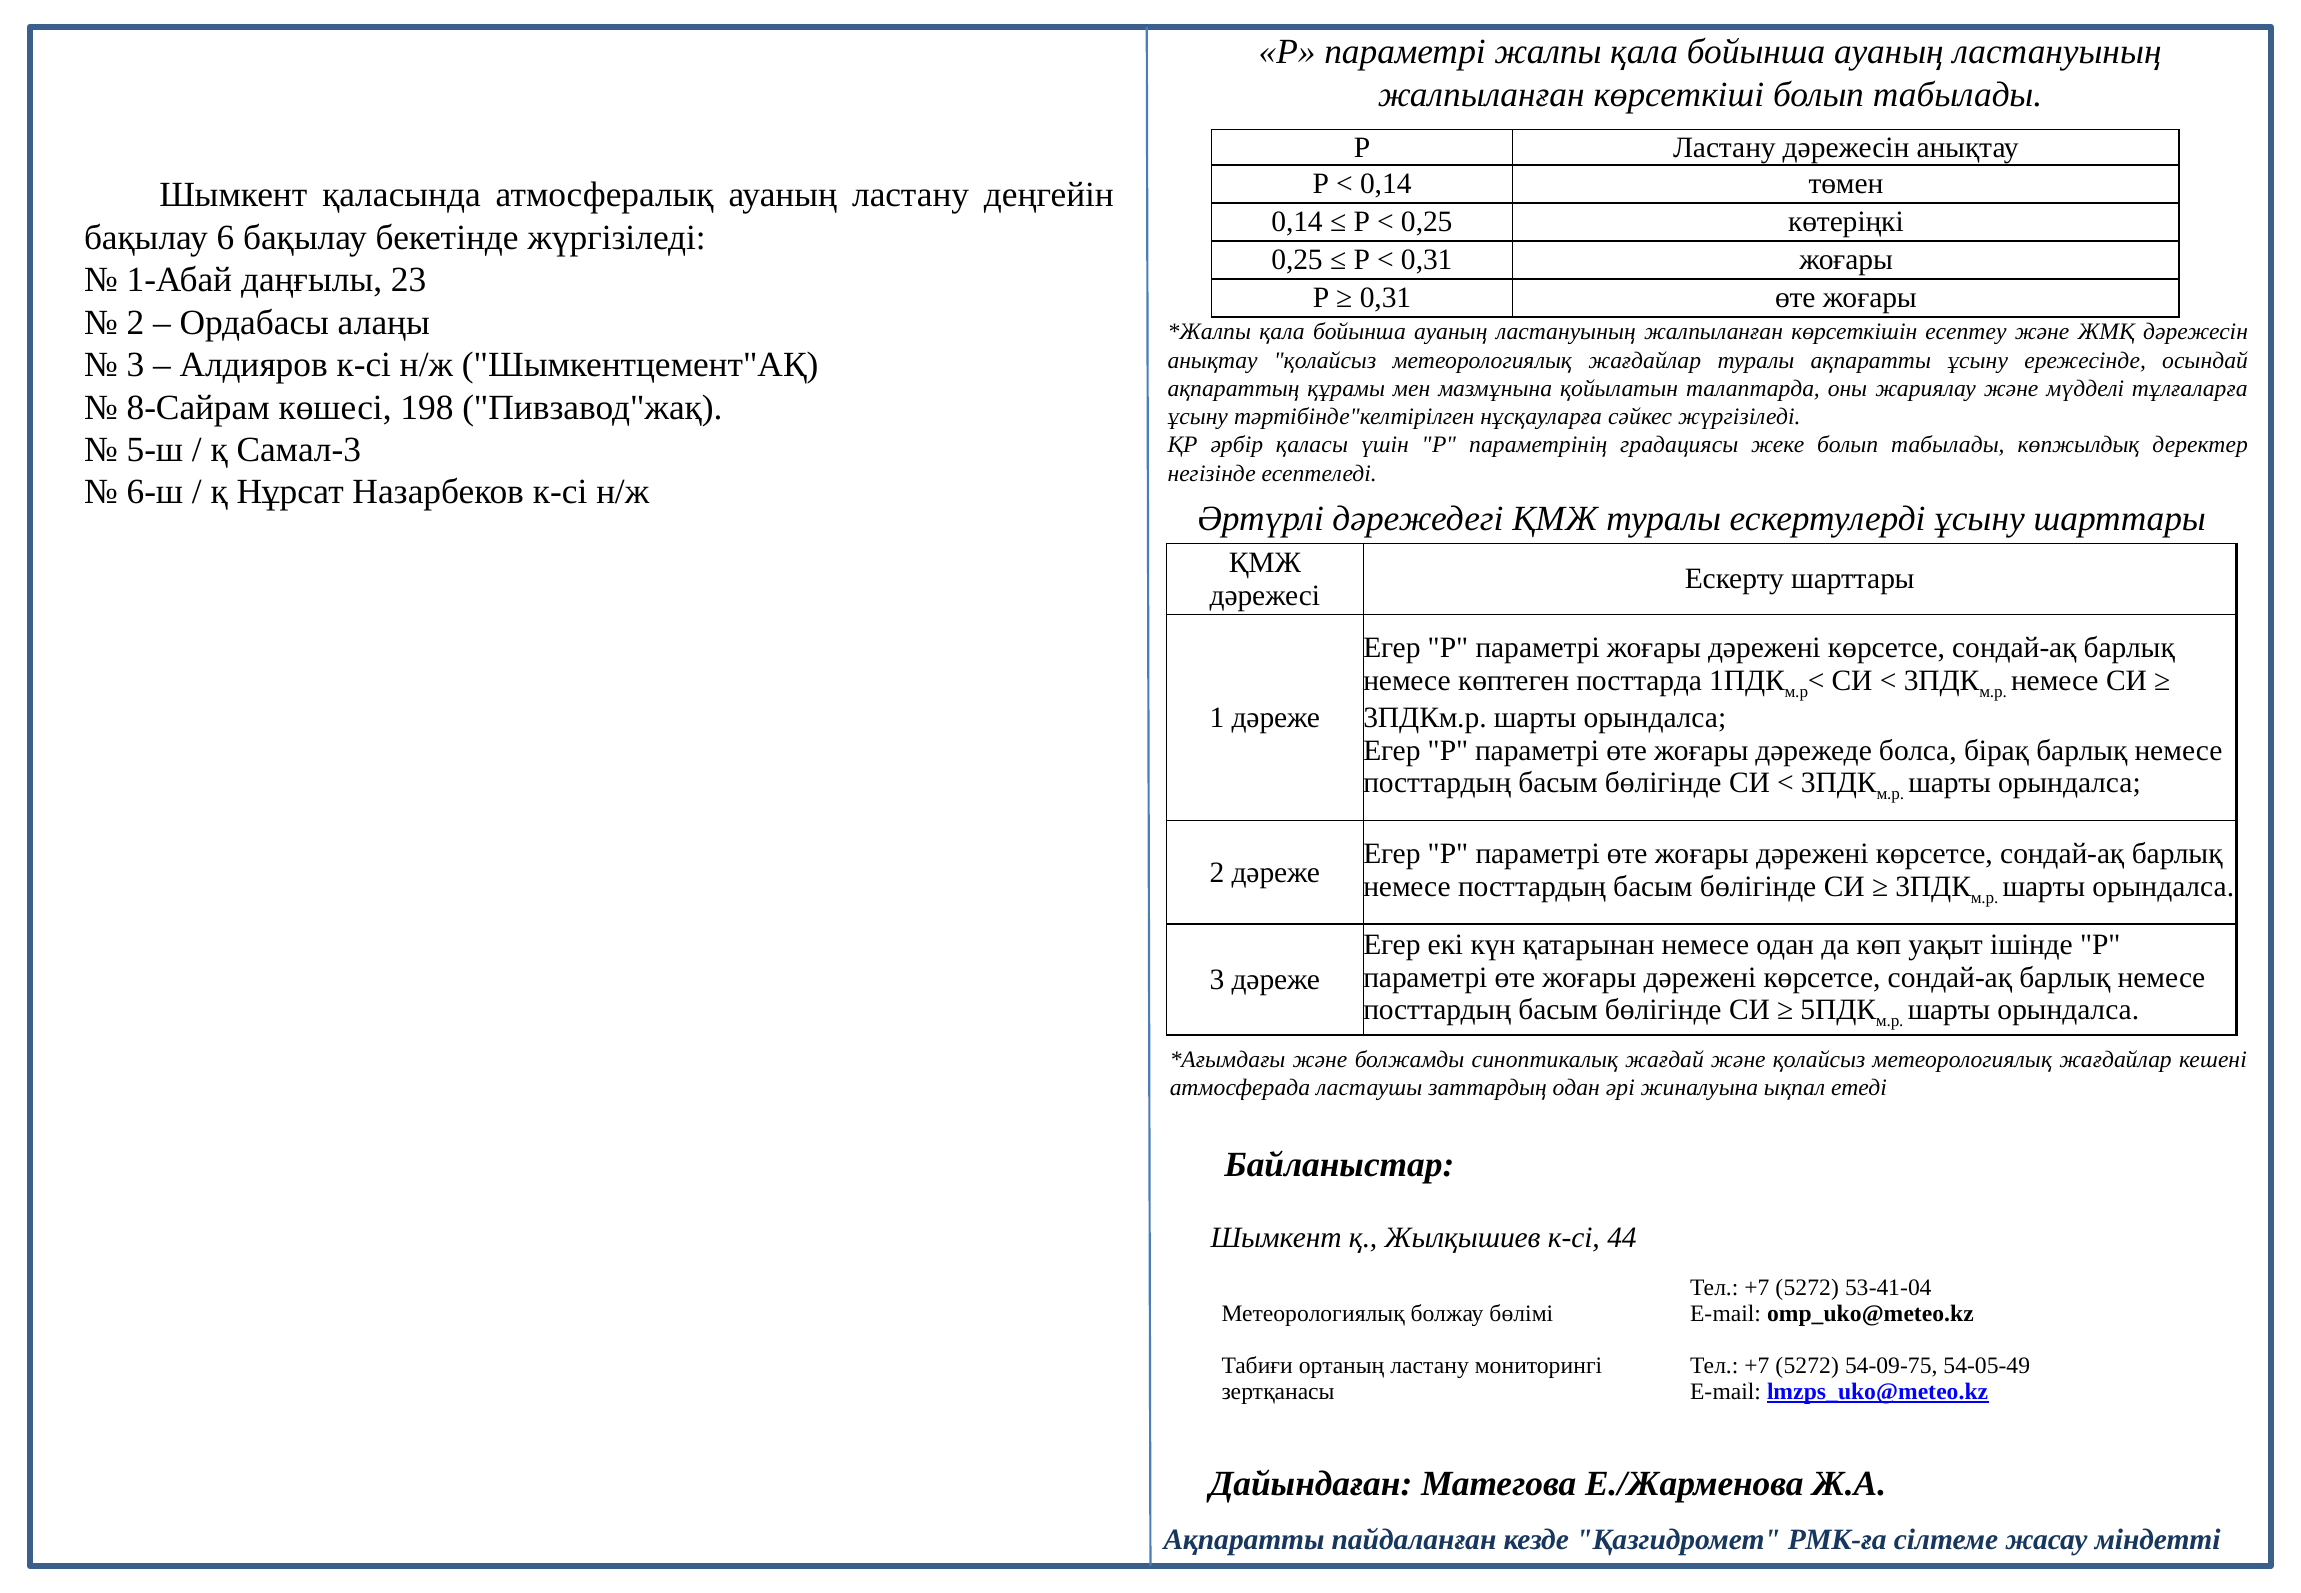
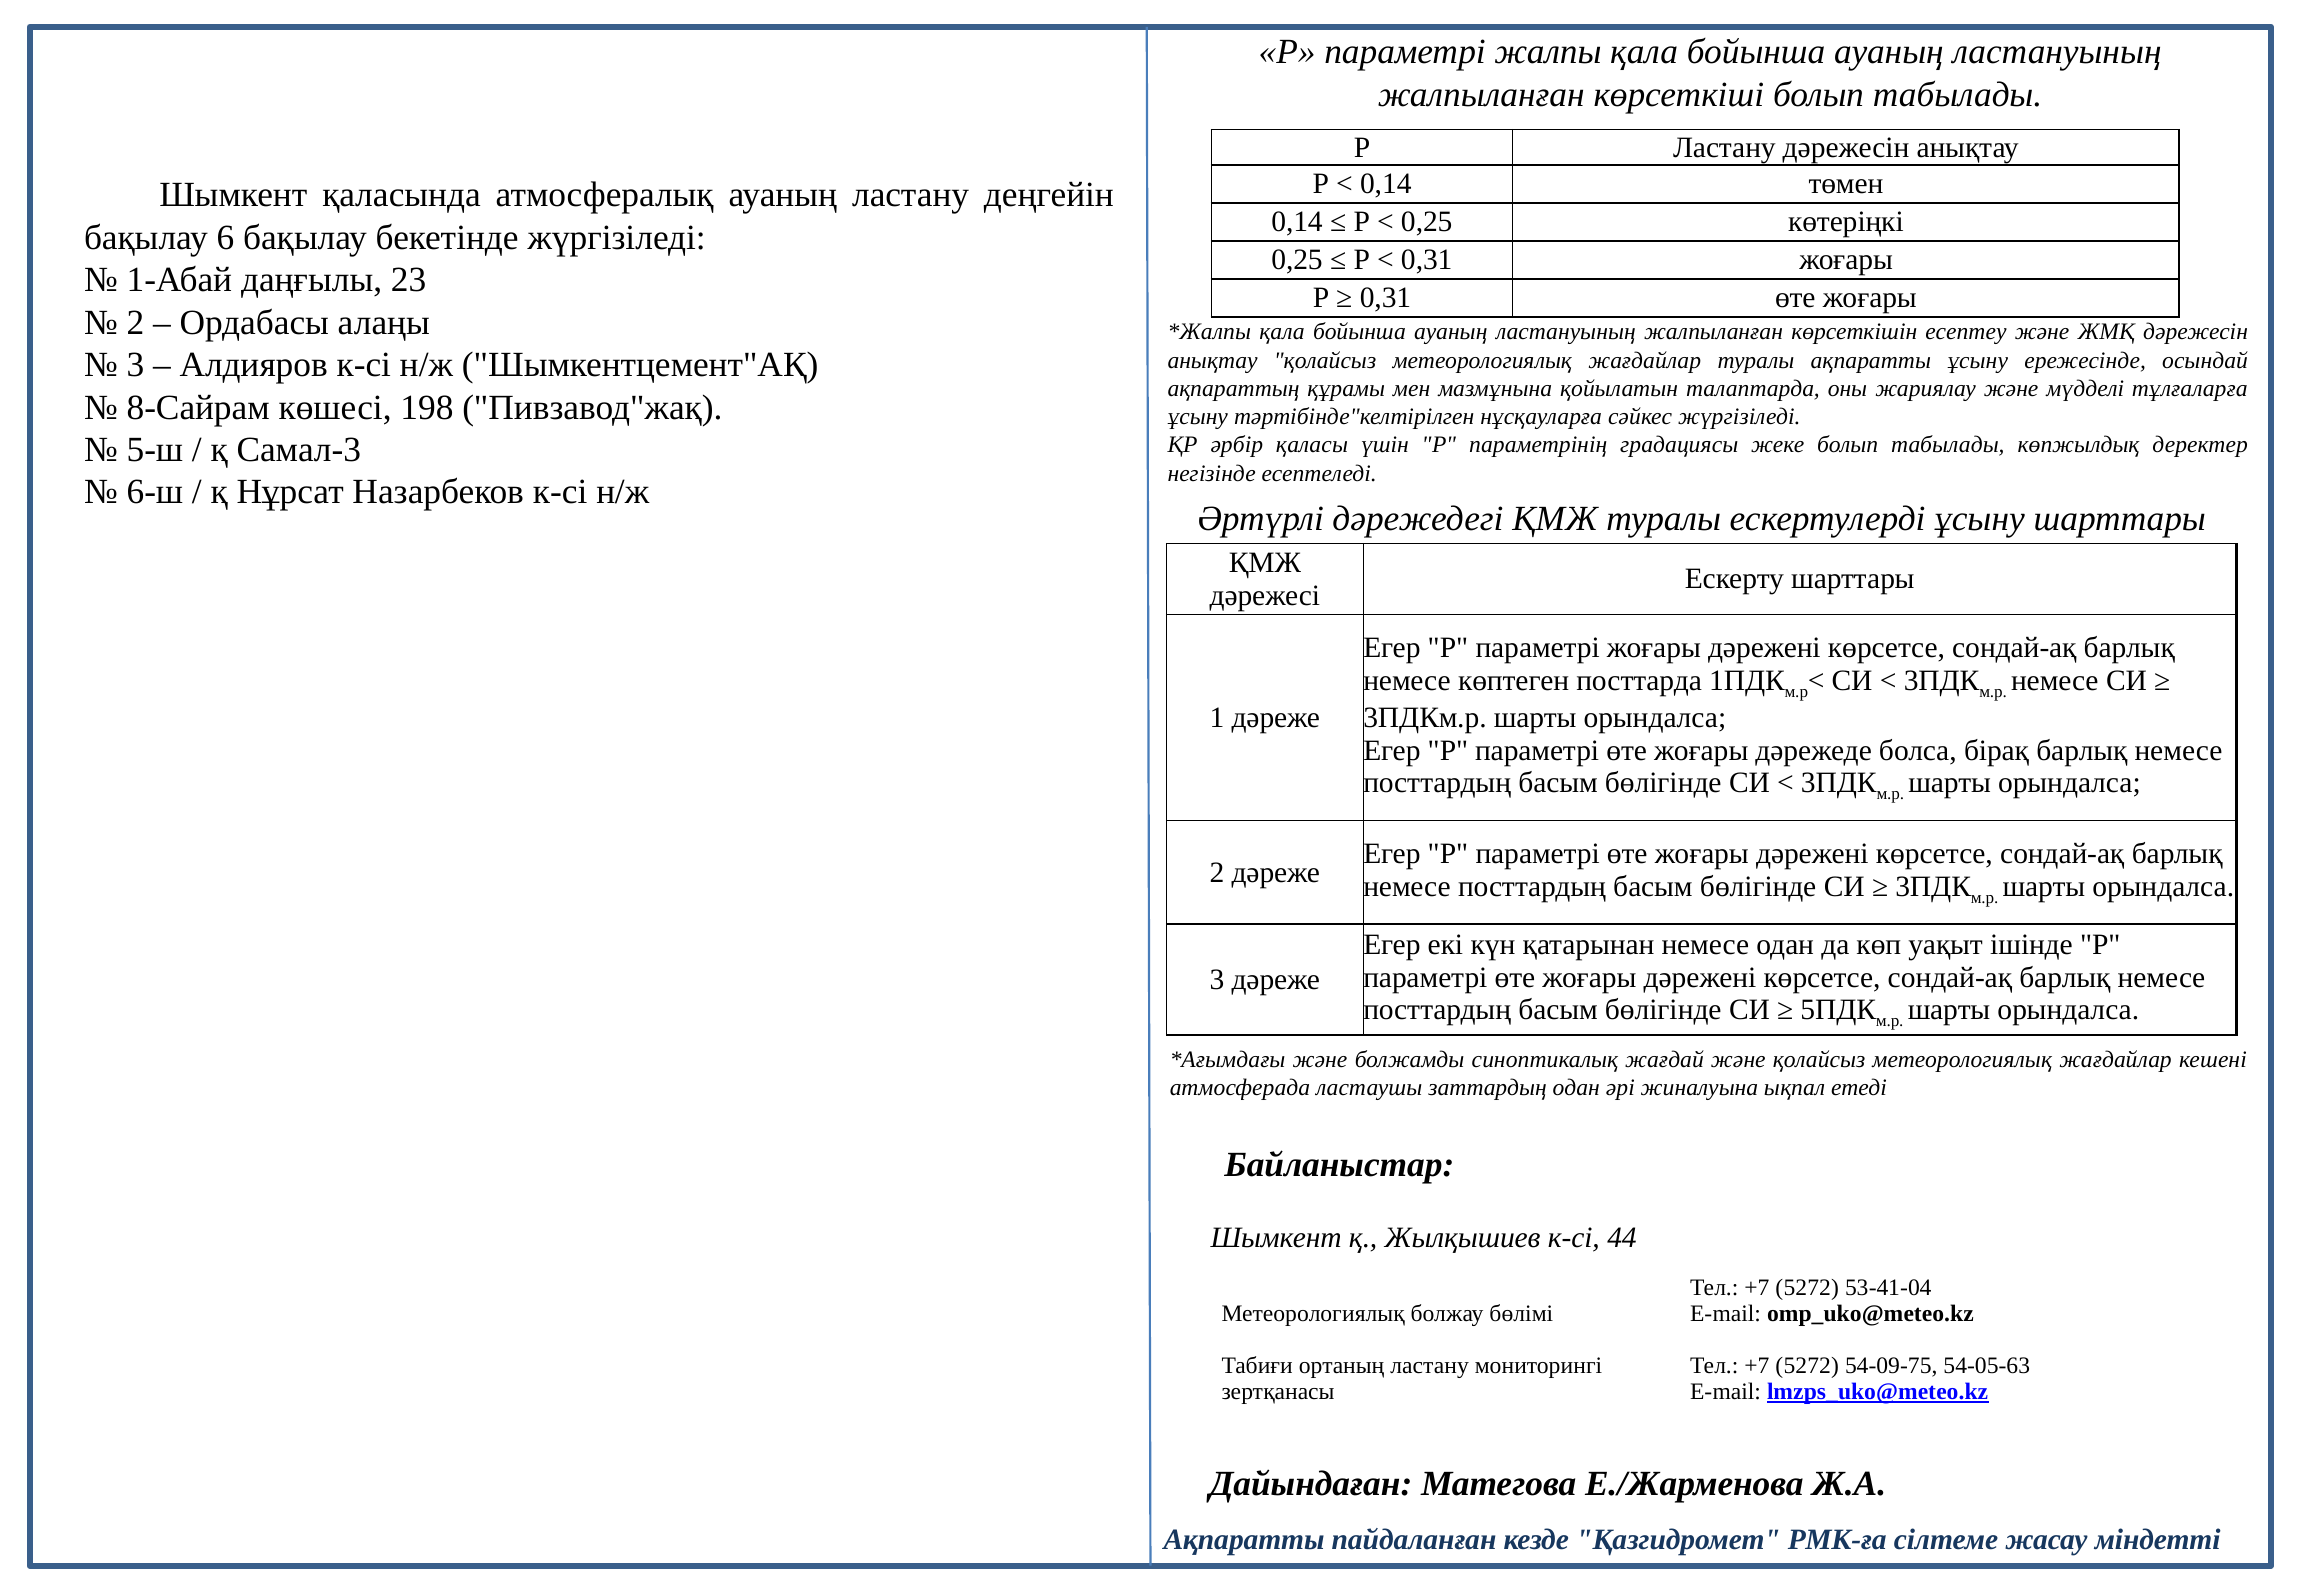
54-05-49: 54-05-49 -> 54-05-63
